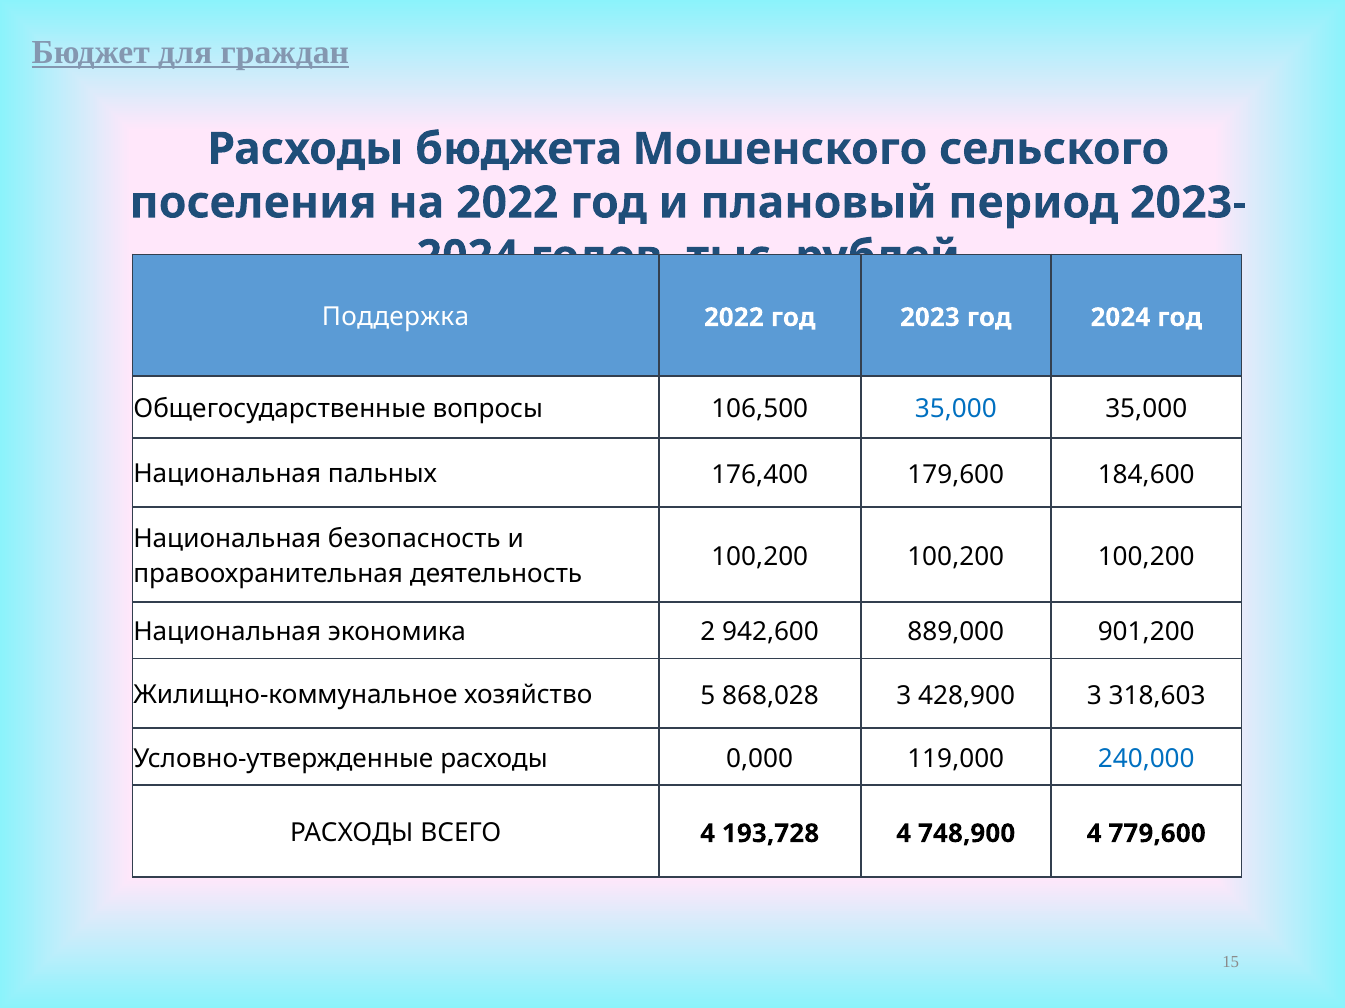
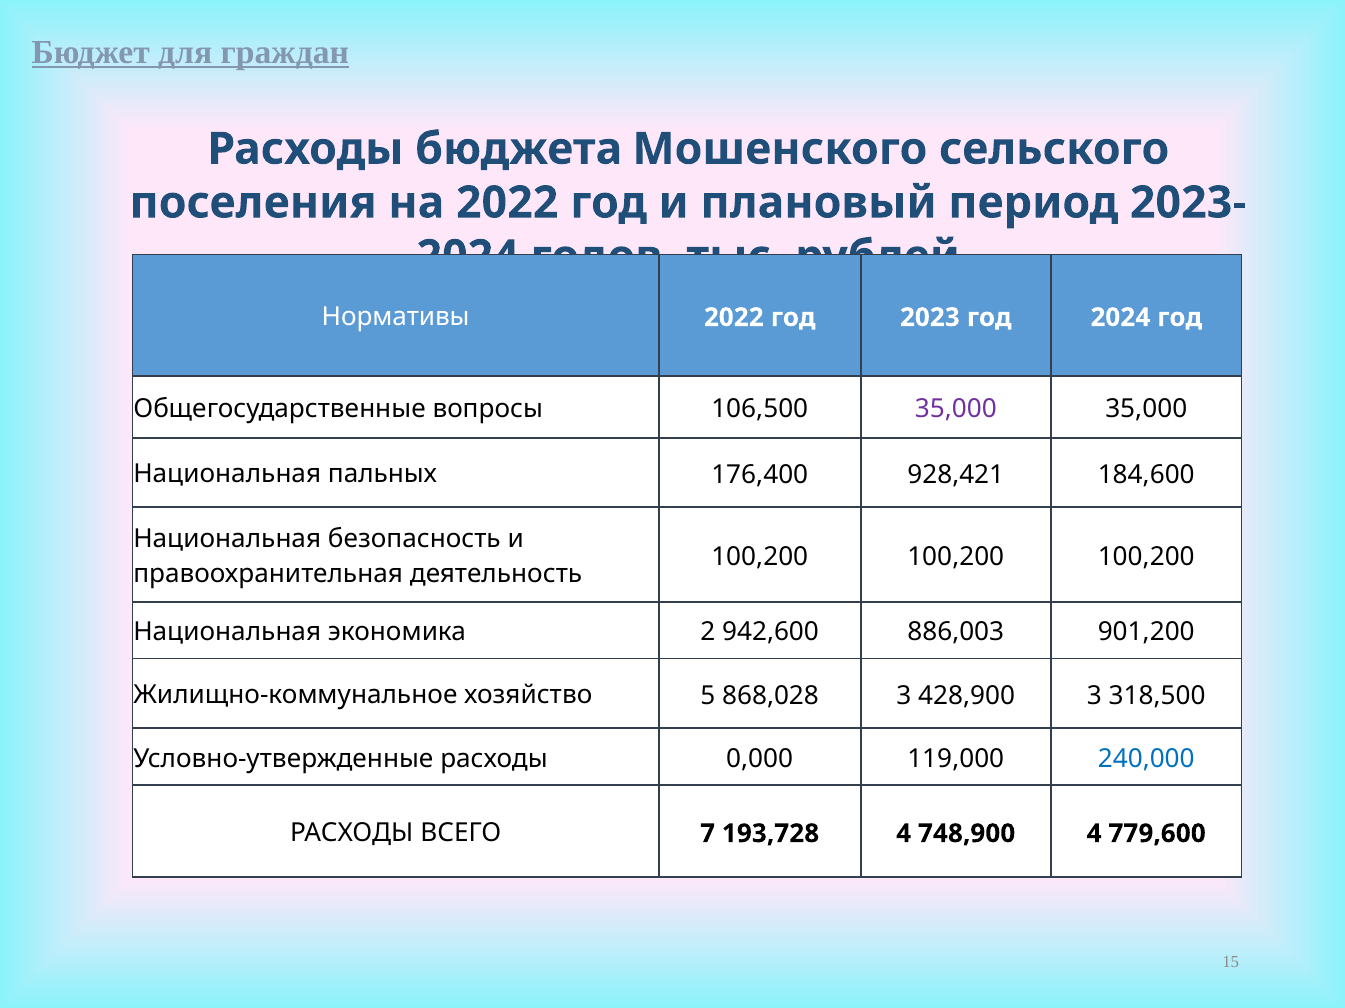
Поддержка: Поддержка -> Нормативы
35,000 at (956, 410) colour: blue -> purple
179,600: 179,600 -> 928,421
889,000: 889,000 -> 886,003
318,603: 318,603 -> 318,500
ВСЕГО 4: 4 -> 7
